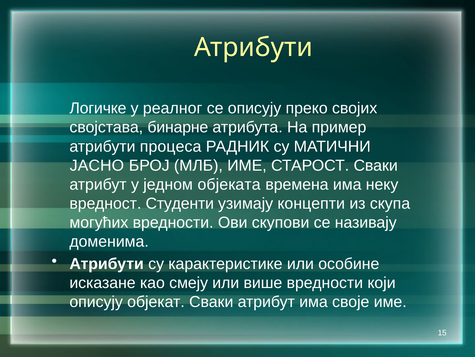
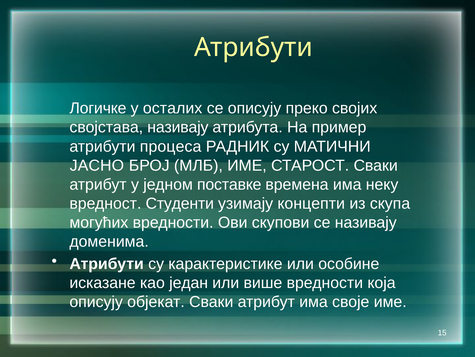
реалног: реалног -> осталих
својстава бинарне: бинарне -> називају
објеката: објеката -> поставке
смеју: смеју -> један
који: који -> која
